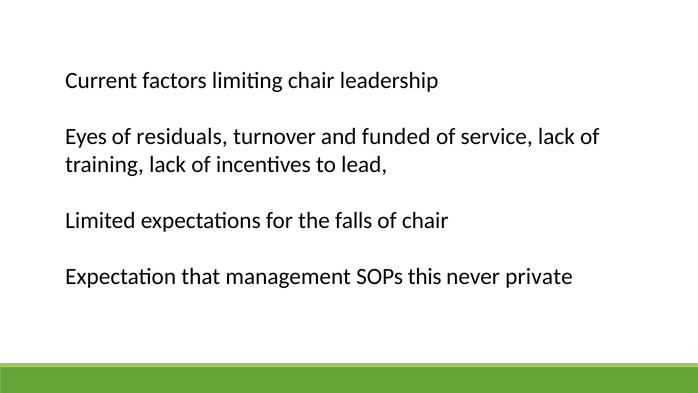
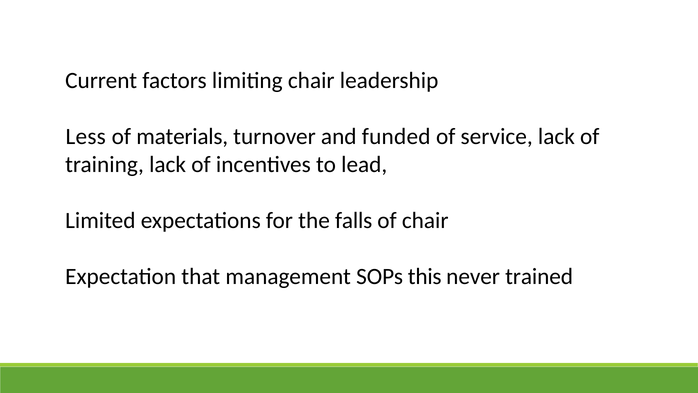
Eyes: Eyes -> Less
residuals: residuals -> materials
private: private -> trained
